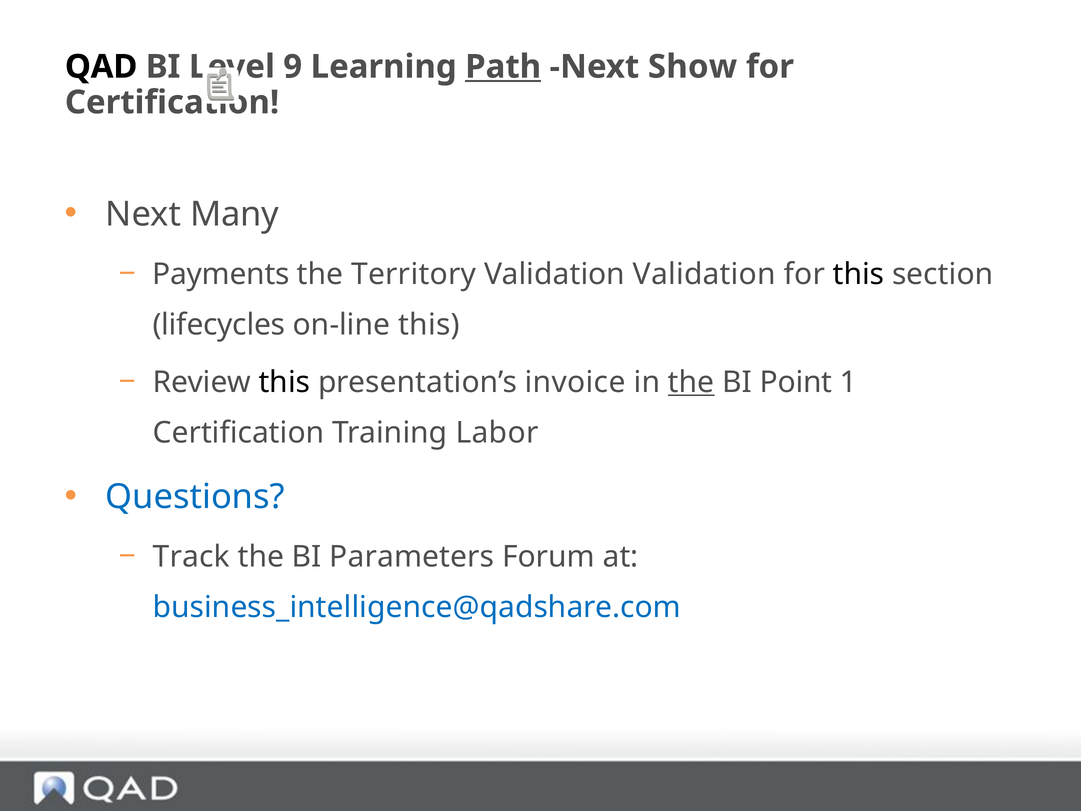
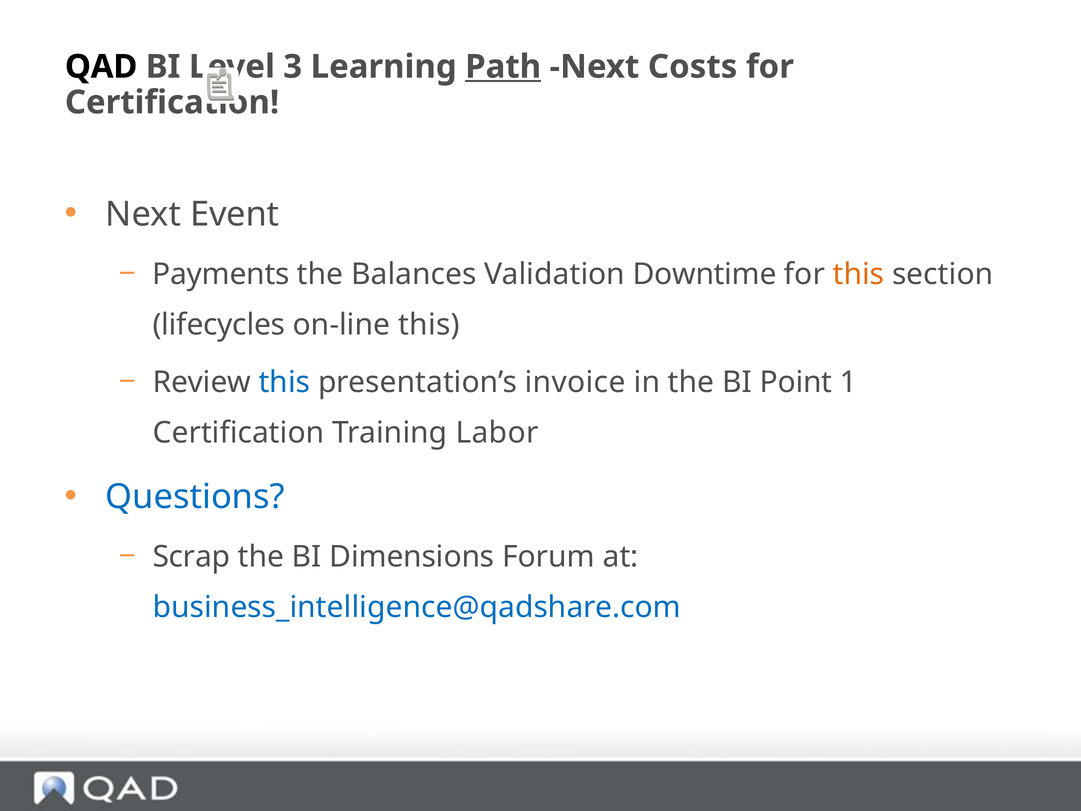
9: 9 -> 3
Show: Show -> Costs
Many: Many -> Event
Territory: Territory -> Balances
Validation Validation: Validation -> Downtime
this at (858, 274) colour: black -> orange
this at (284, 382) colour: black -> blue
the at (691, 382) underline: present -> none
Track: Track -> Scrap
Parameters: Parameters -> Dimensions
